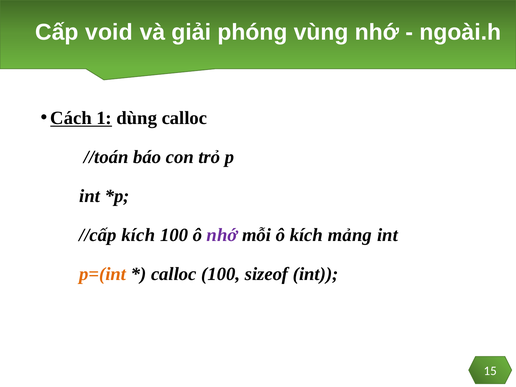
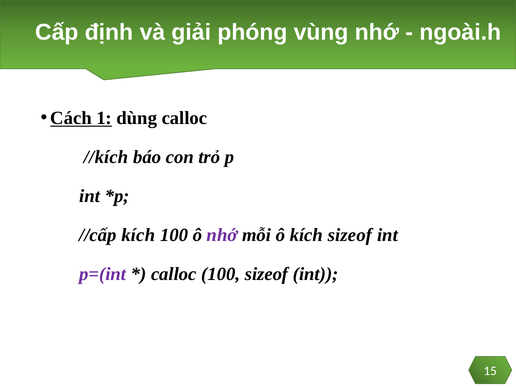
void: void -> định
//toán: //toán -> //kích
kích mảng: mảng -> sizeof
p=(int colour: orange -> purple
